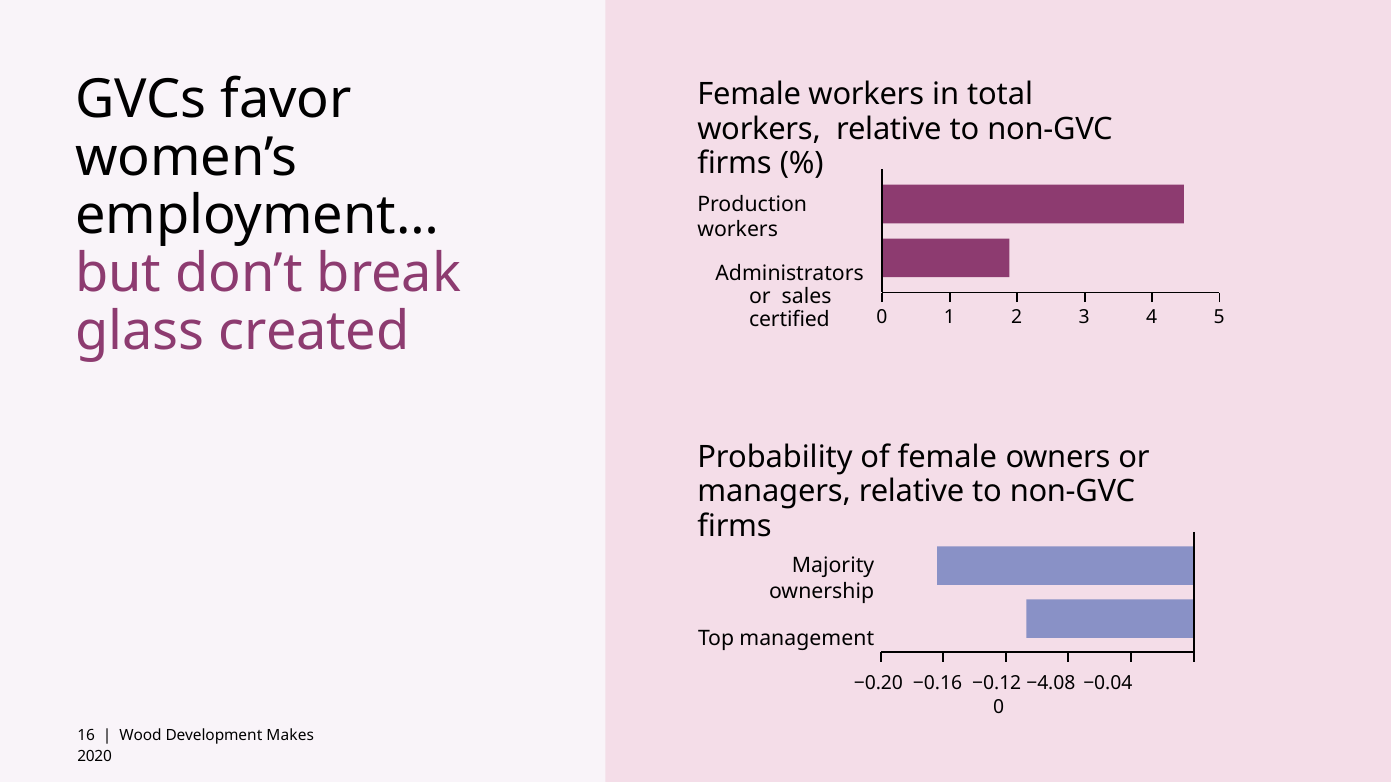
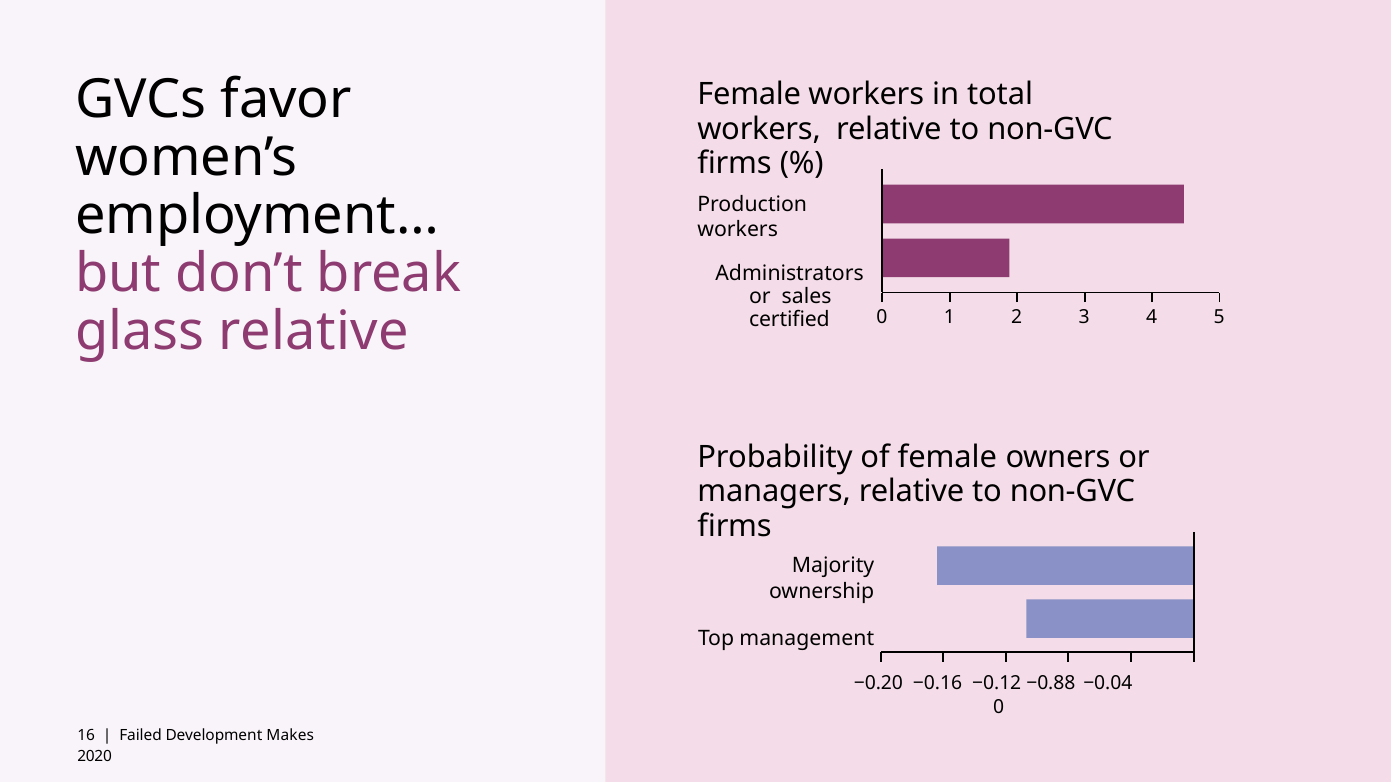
glass created: created -> relative
−4.08: −4.08 -> −0.88
Wood: Wood -> Failed
